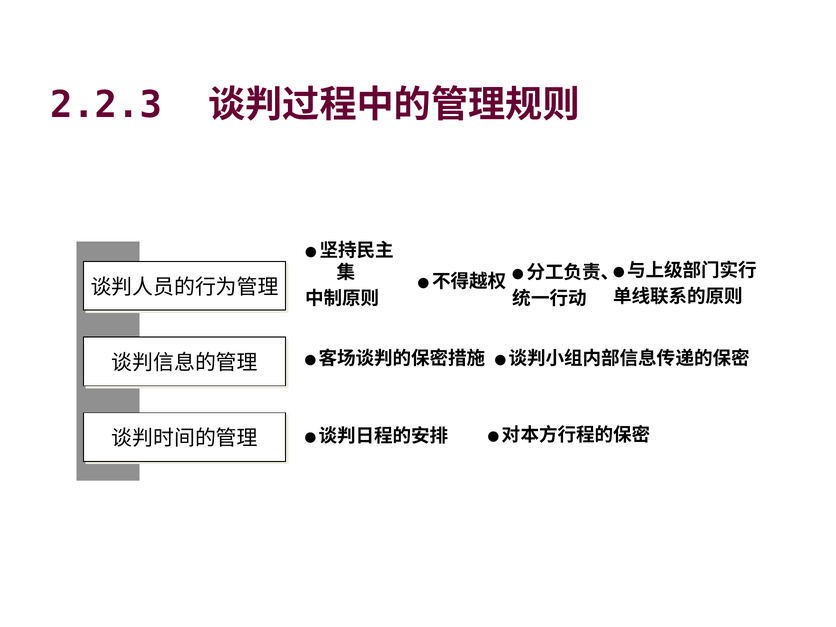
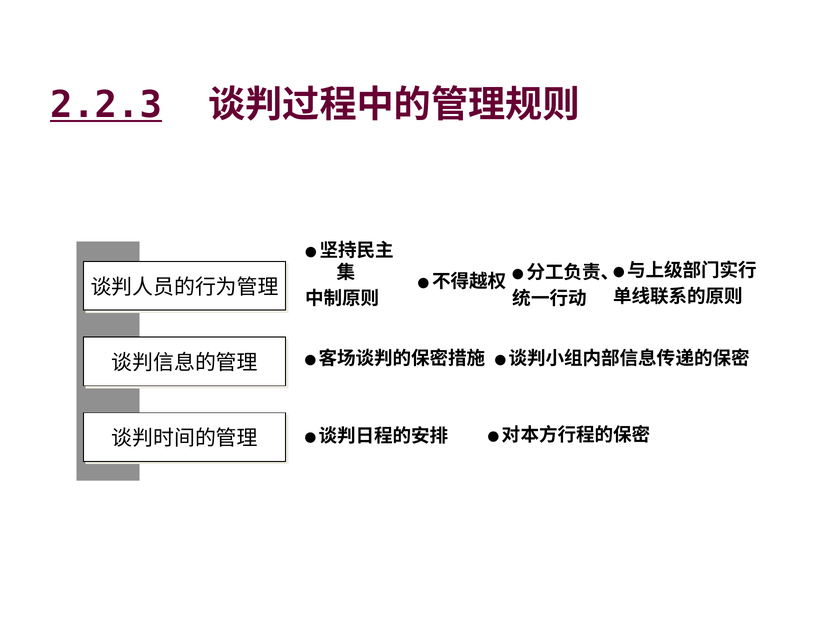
2.2.3 underline: none -> present
